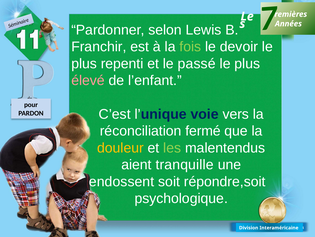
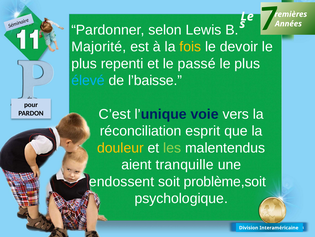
Franchir: Franchir -> Majorité
fois colour: light green -> yellow
élevé colour: pink -> light blue
l’enfant: l’enfant -> l’baisse
fermé: fermé -> esprit
répondre,soit: répondre,soit -> problème,soit
